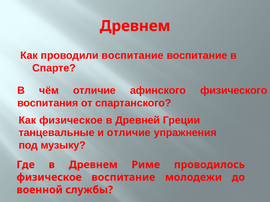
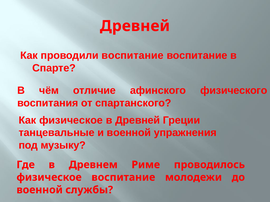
Древнем at (135, 26): Древнем -> Древней
и отличие: отличие -> военной
